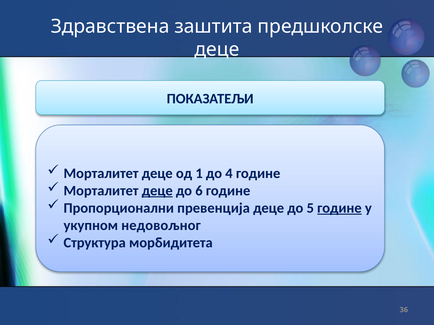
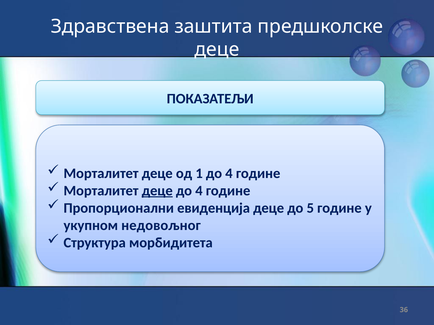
6 at (199, 191): 6 -> 4
превенција: превенција -> евиденција
године at (339, 208) underline: present -> none
